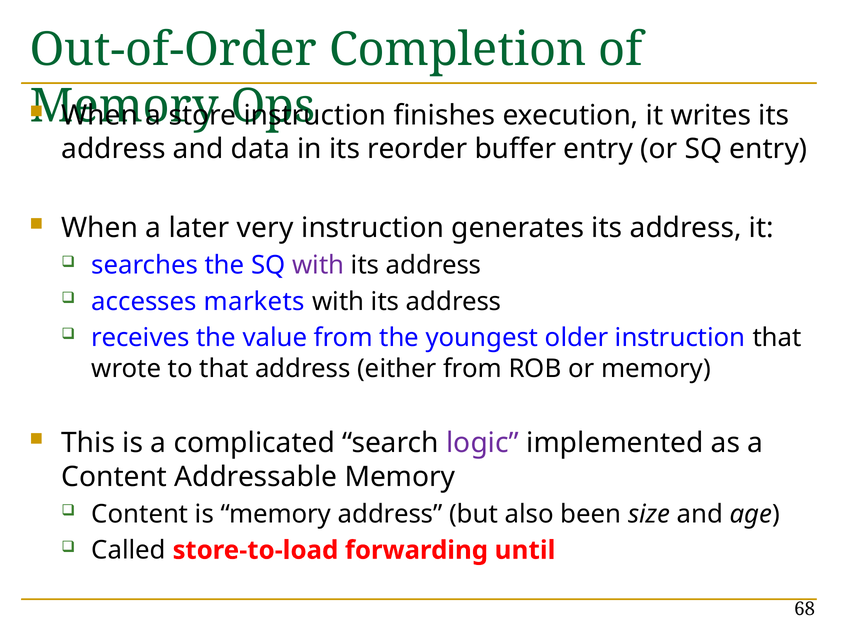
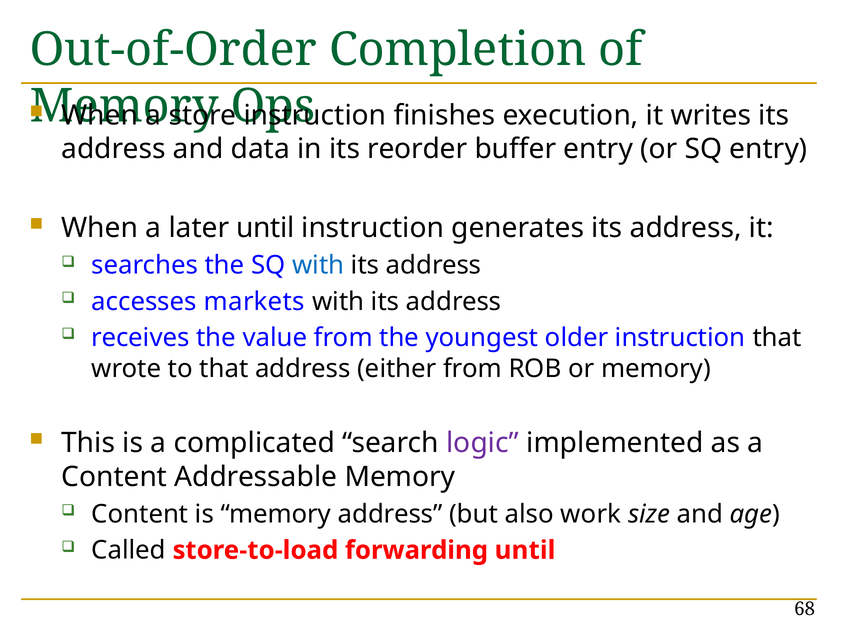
later very: very -> until
with at (318, 265) colour: purple -> blue
been: been -> work
